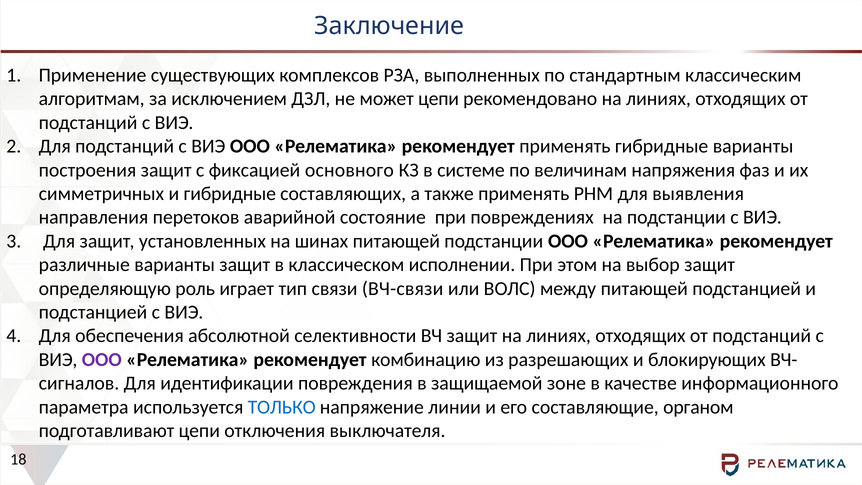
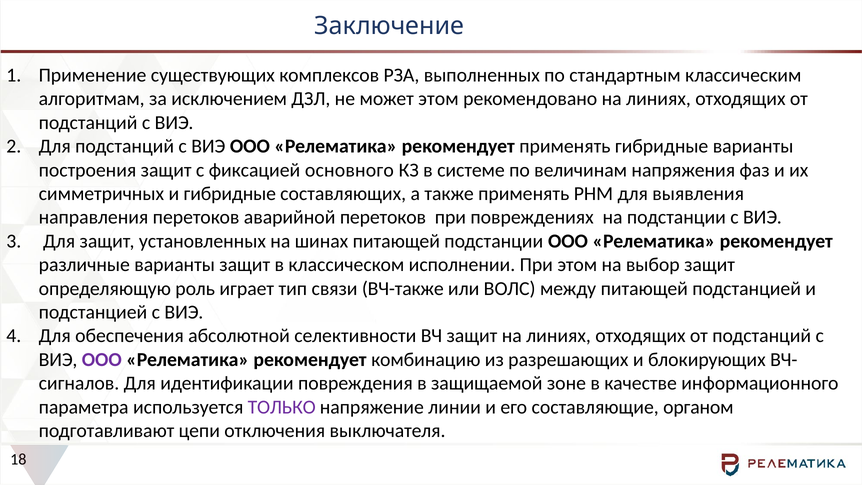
может цепи: цепи -> этом
аварийной состояние: состояние -> перетоков
ВЧ-связи: ВЧ-связи -> ВЧ-также
ТОЛЬКО colour: blue -> purple
